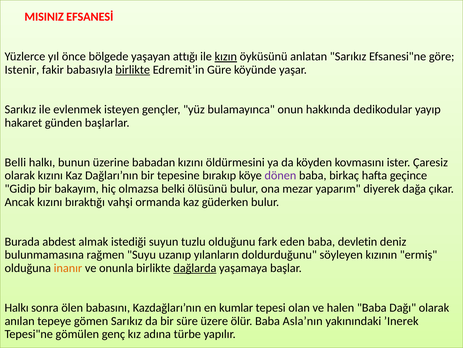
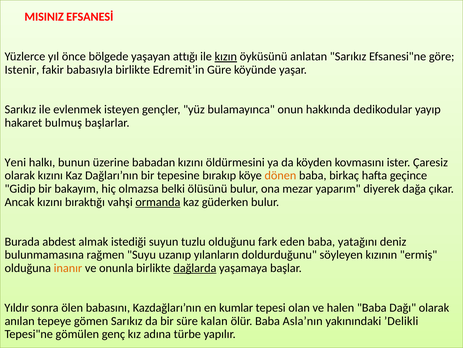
birlikte at (133, 70) underline: present -> none
günden: günden -> bulmuş
Belli: Belli -> Yeni
dönen colour: purple -> orange
ormanda underline: none -> present
devletin: devletin -> yatağını
Halkı at (17, 307): Halkı -> Yıldır
üzere: üzere -> kalan
’Inerek: ’Inerek -> ’Delikli
